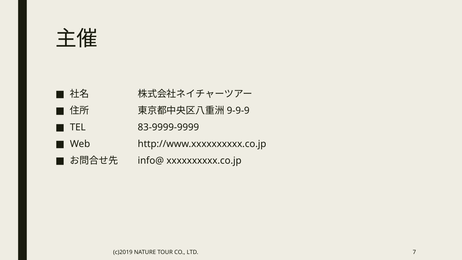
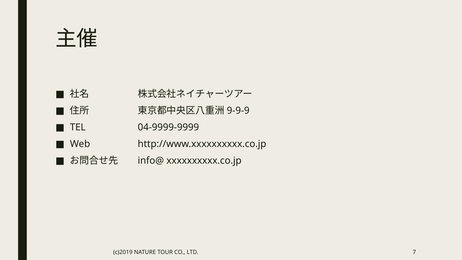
83-9999-9999: 83-9999-9999 -> 04-9999-9999
